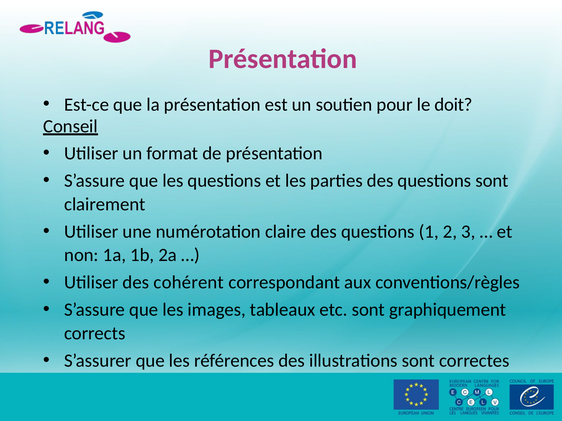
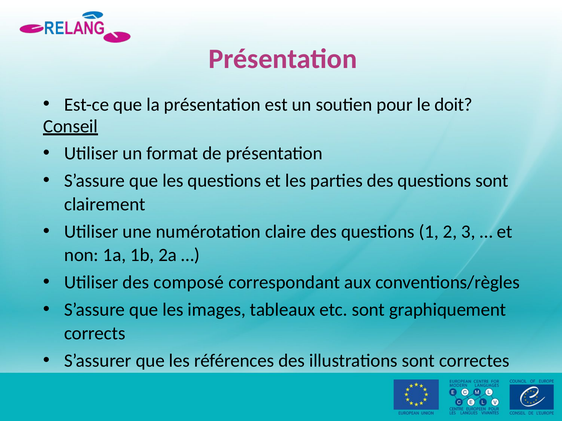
cohérent: cohérent -> composé
